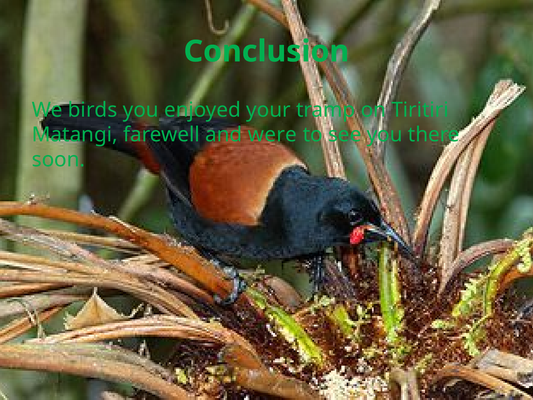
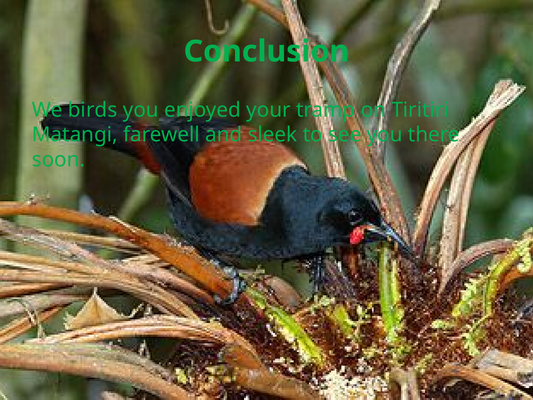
were: were -> sleek
